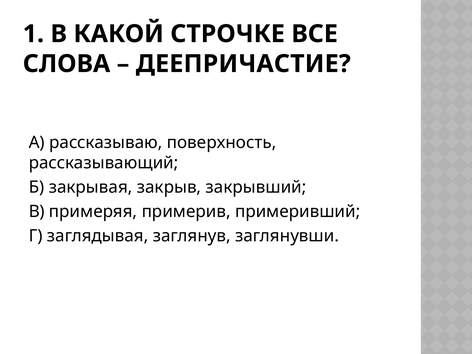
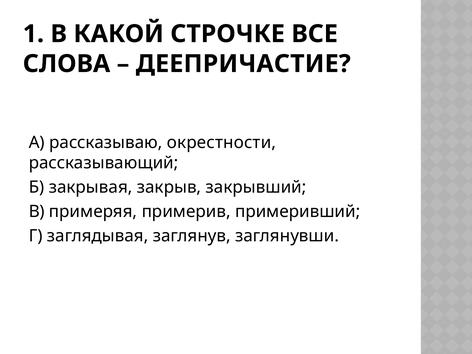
поверхность: поверхность -> окрестности
